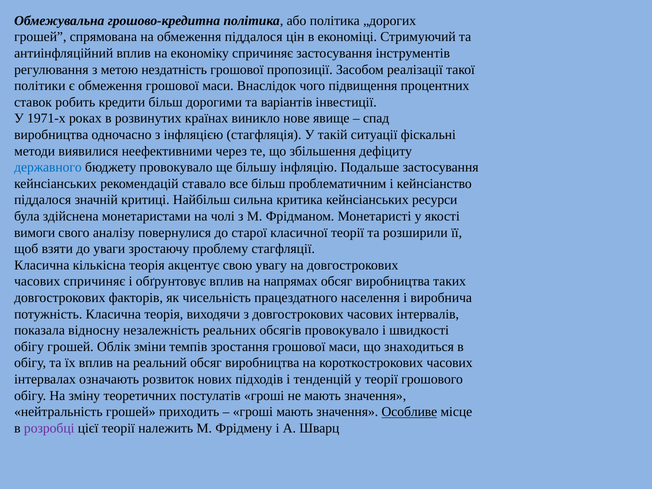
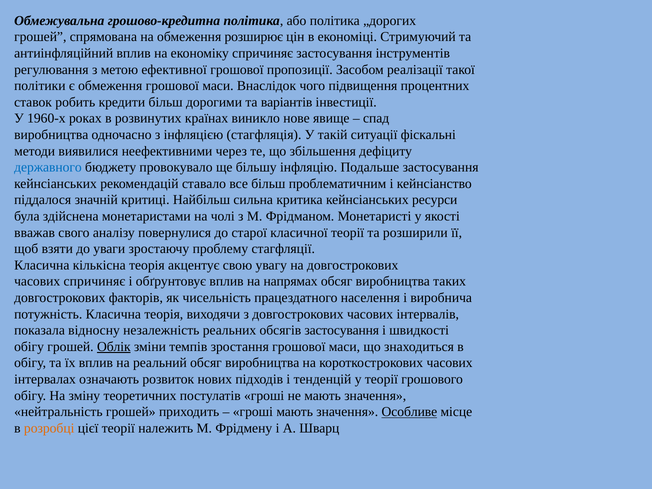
обмеження піддалося: піддалося -> розширює
нездатність: нездатність -> ефективної
1971-х: 1971-х -> 1960-х
вимоги: вимоги -> вважав
обсягів провокувало: провокувало -> застосування
Облік underline: none -> present
розробці colour: purple -> orange
